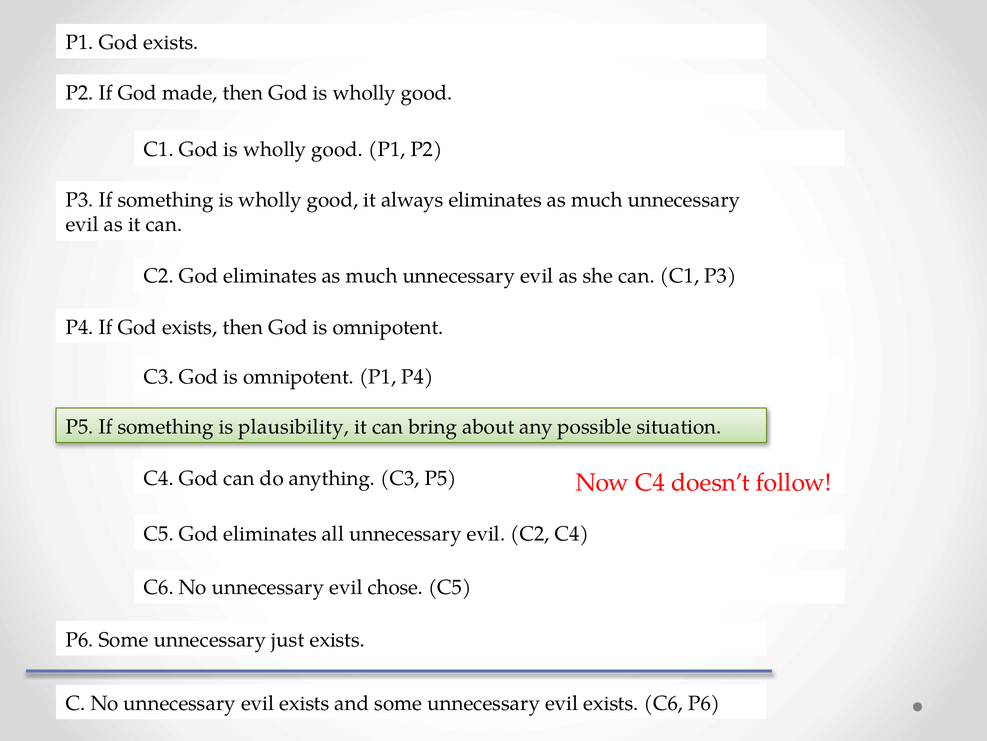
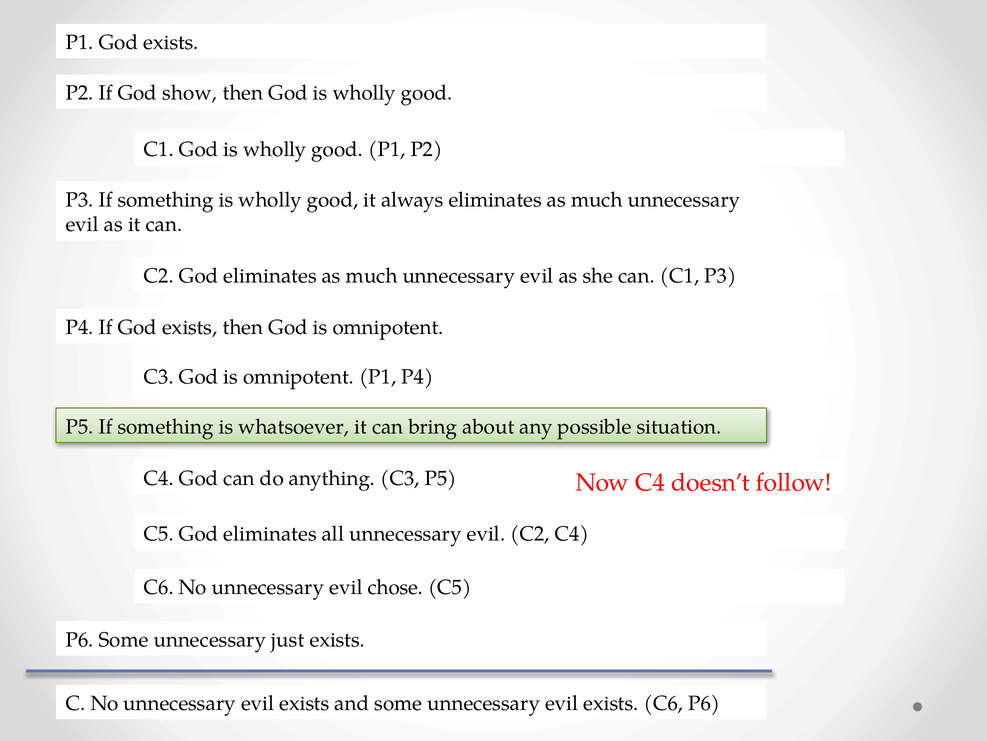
made: made -> show
plausibility: plausibility -> whatsoever
